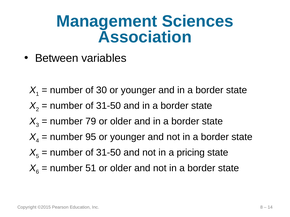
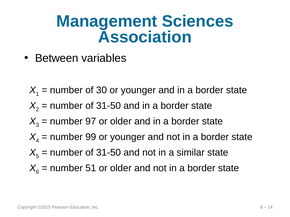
79: 79 -> 97
95: 95 -> 99
pricing: pricing -> similar
